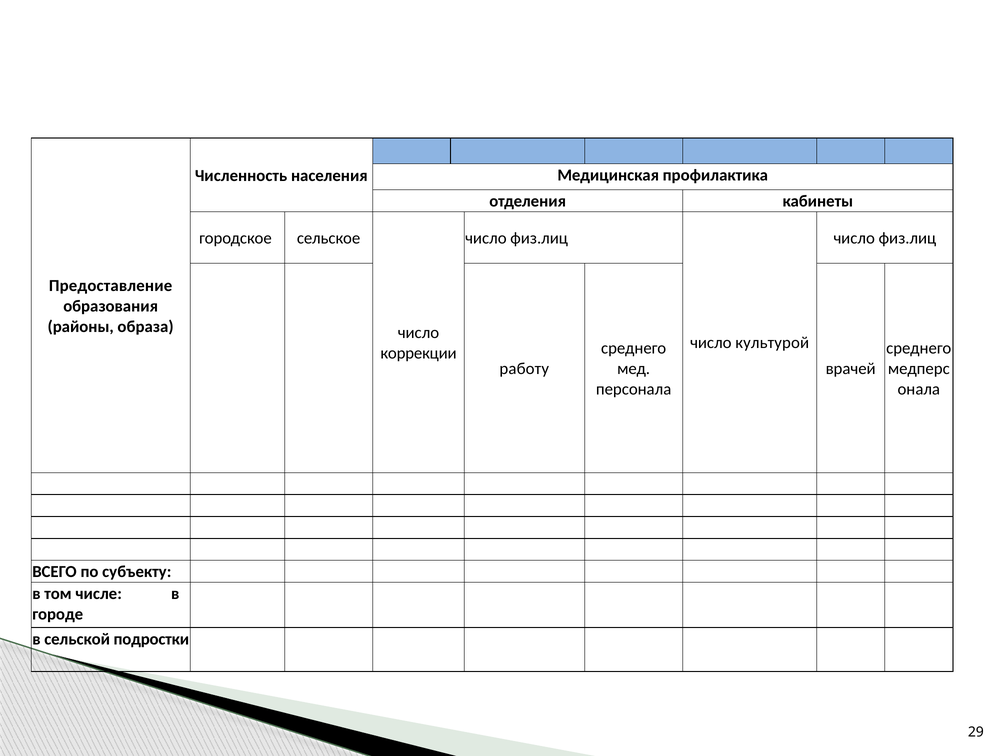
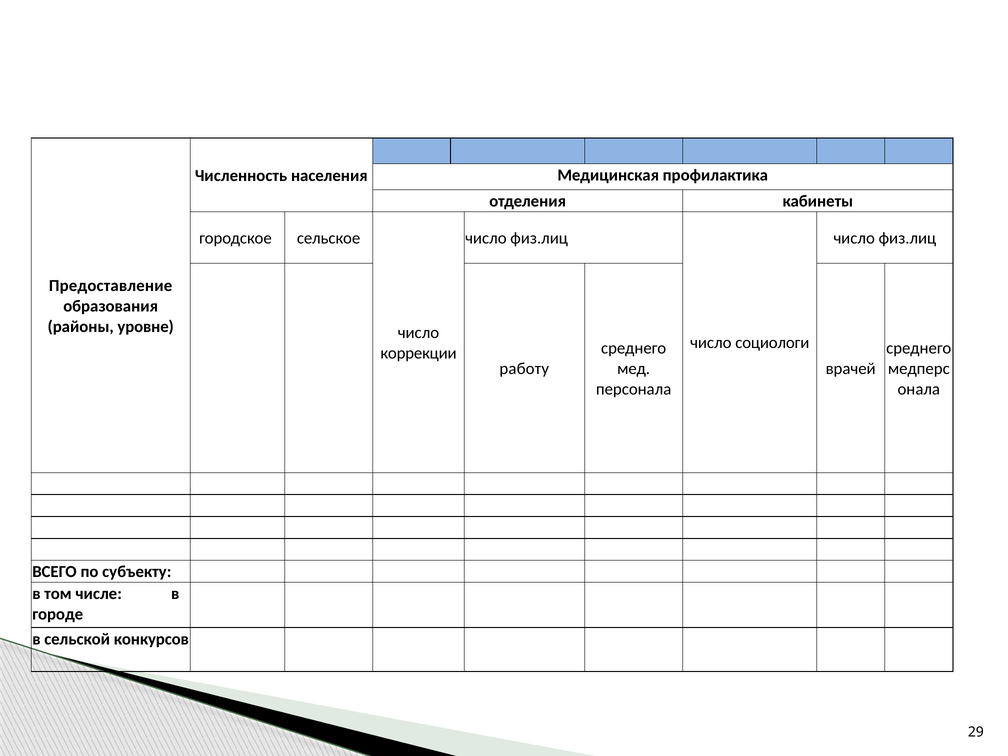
образа: образа -> уровне
культурой: культурой -> социологи
подростки: подростки -> конкурсов
